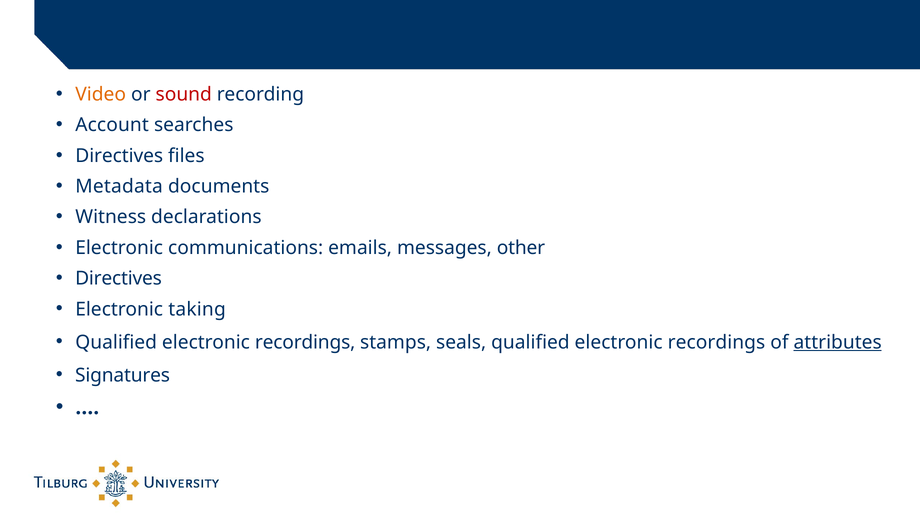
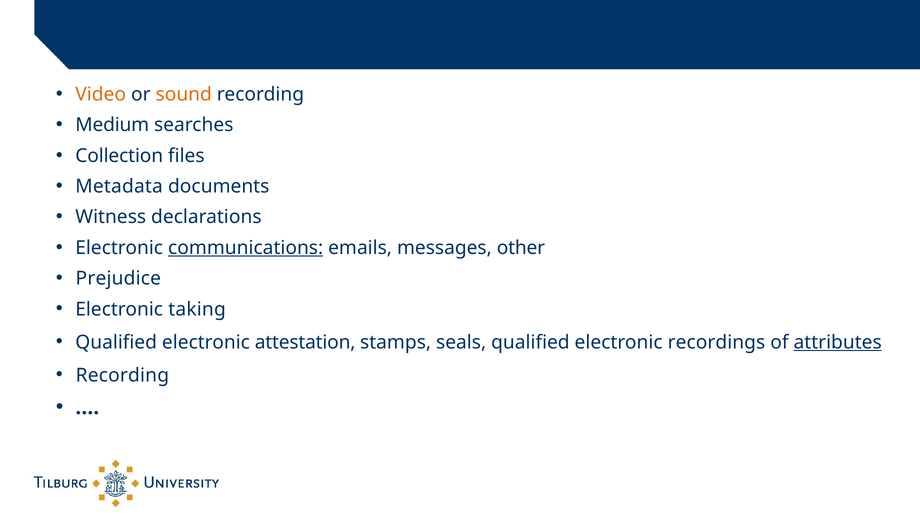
sound colour: red -> orange
Account: Account -> Medium
Directives at (119, 156): Directives -> Collection
communications underline: none -> present
Directives at (119, 278): Directives -> Prejudice
recordings at (305, 342): recordings -> attestation
Signatures at (123, 375): Signatures -> Recording
